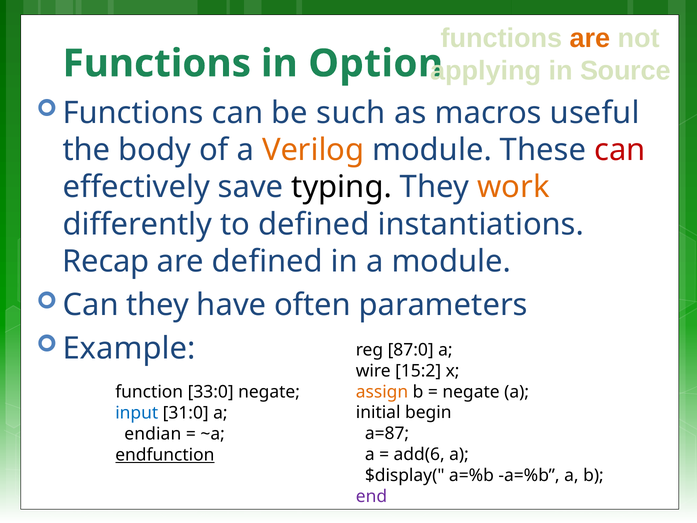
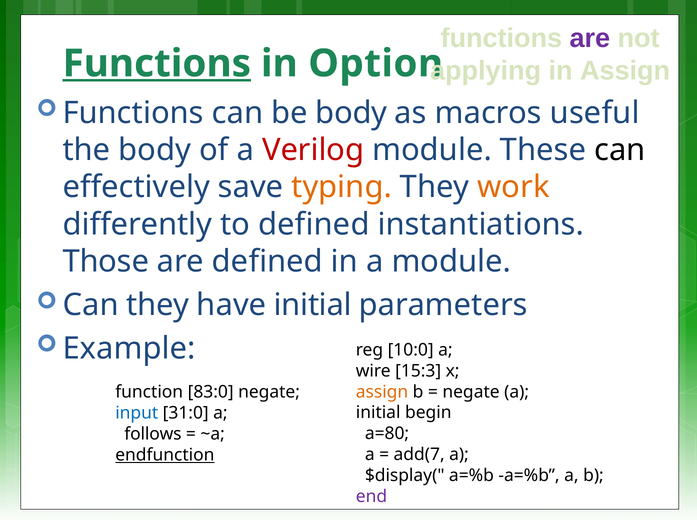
are at (590, 38) colour: orange -> purple
Functions at (157, 64) underline: none -> present
in Source: Source -> Assign
be such: such -> body
Verilog colour: orange -> red
can at (620, 150) colour: red -> black
typing colour: black -> orange
Recap: Recap -> Those
have often: often -> initial
87:0: 87:0 -> 10:0
15:2: 15:2 -> 15:3
33:0: 33:0 -> 83:0
a=87: a=87 -> a=80
endian: endian -> follows
add(6: add(6 -> add(7
